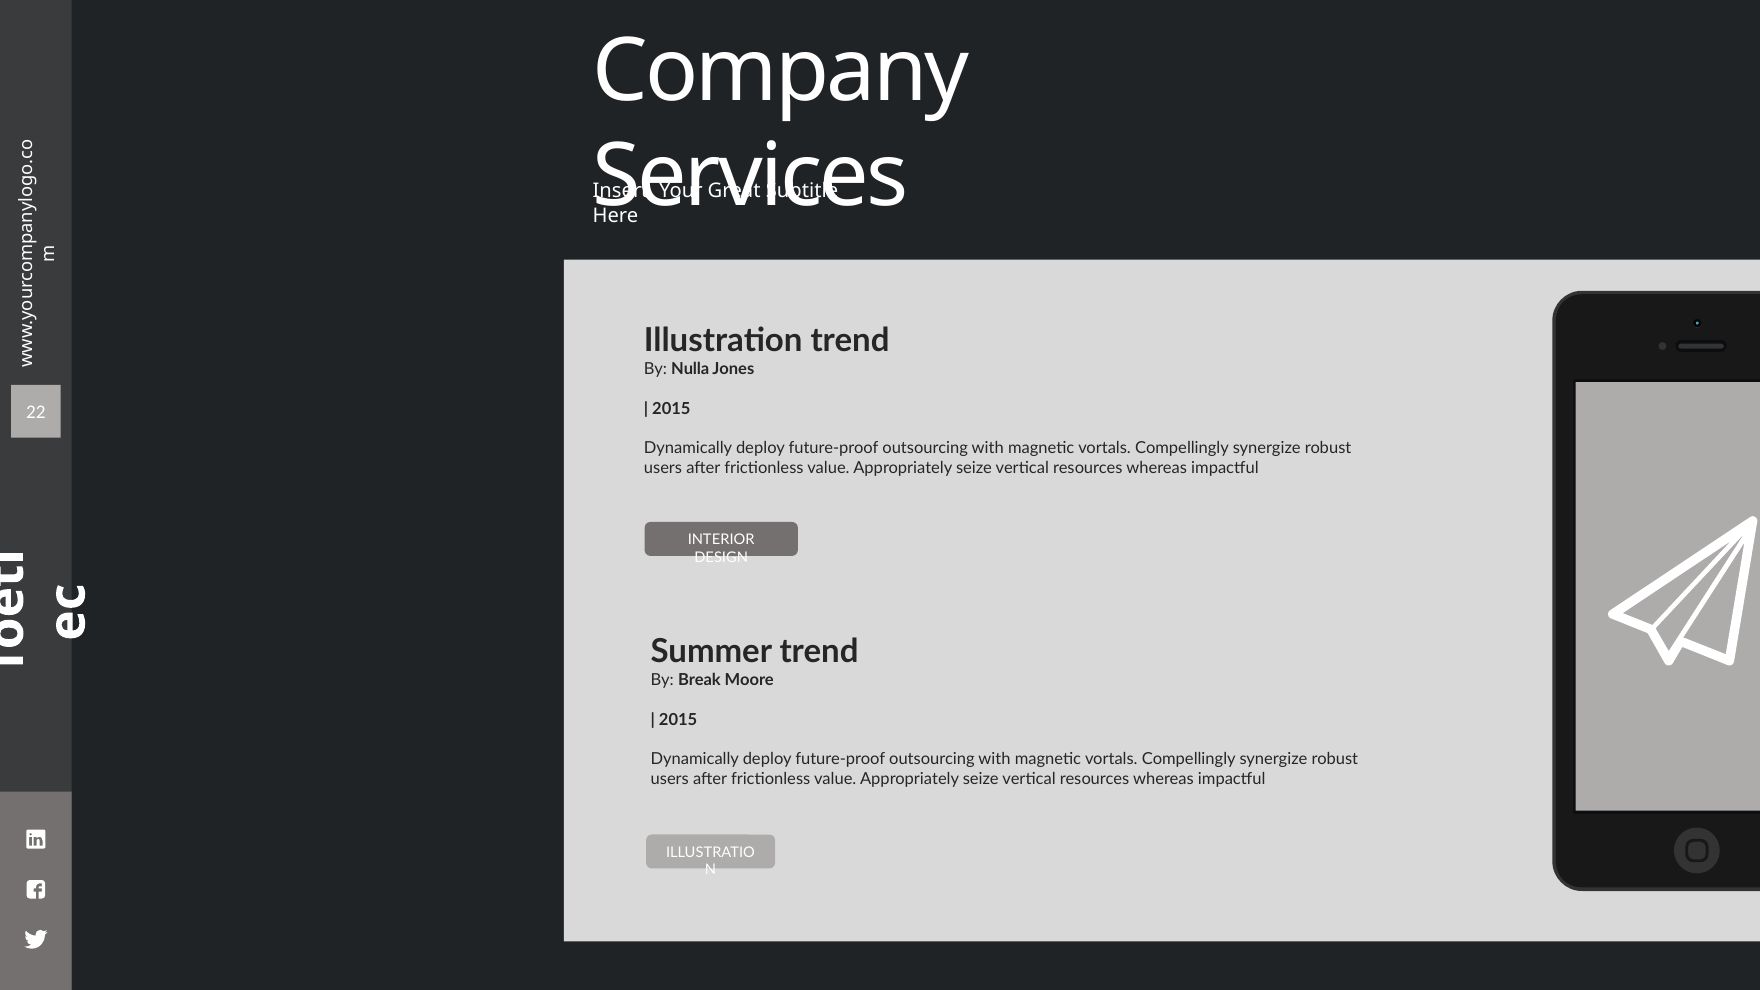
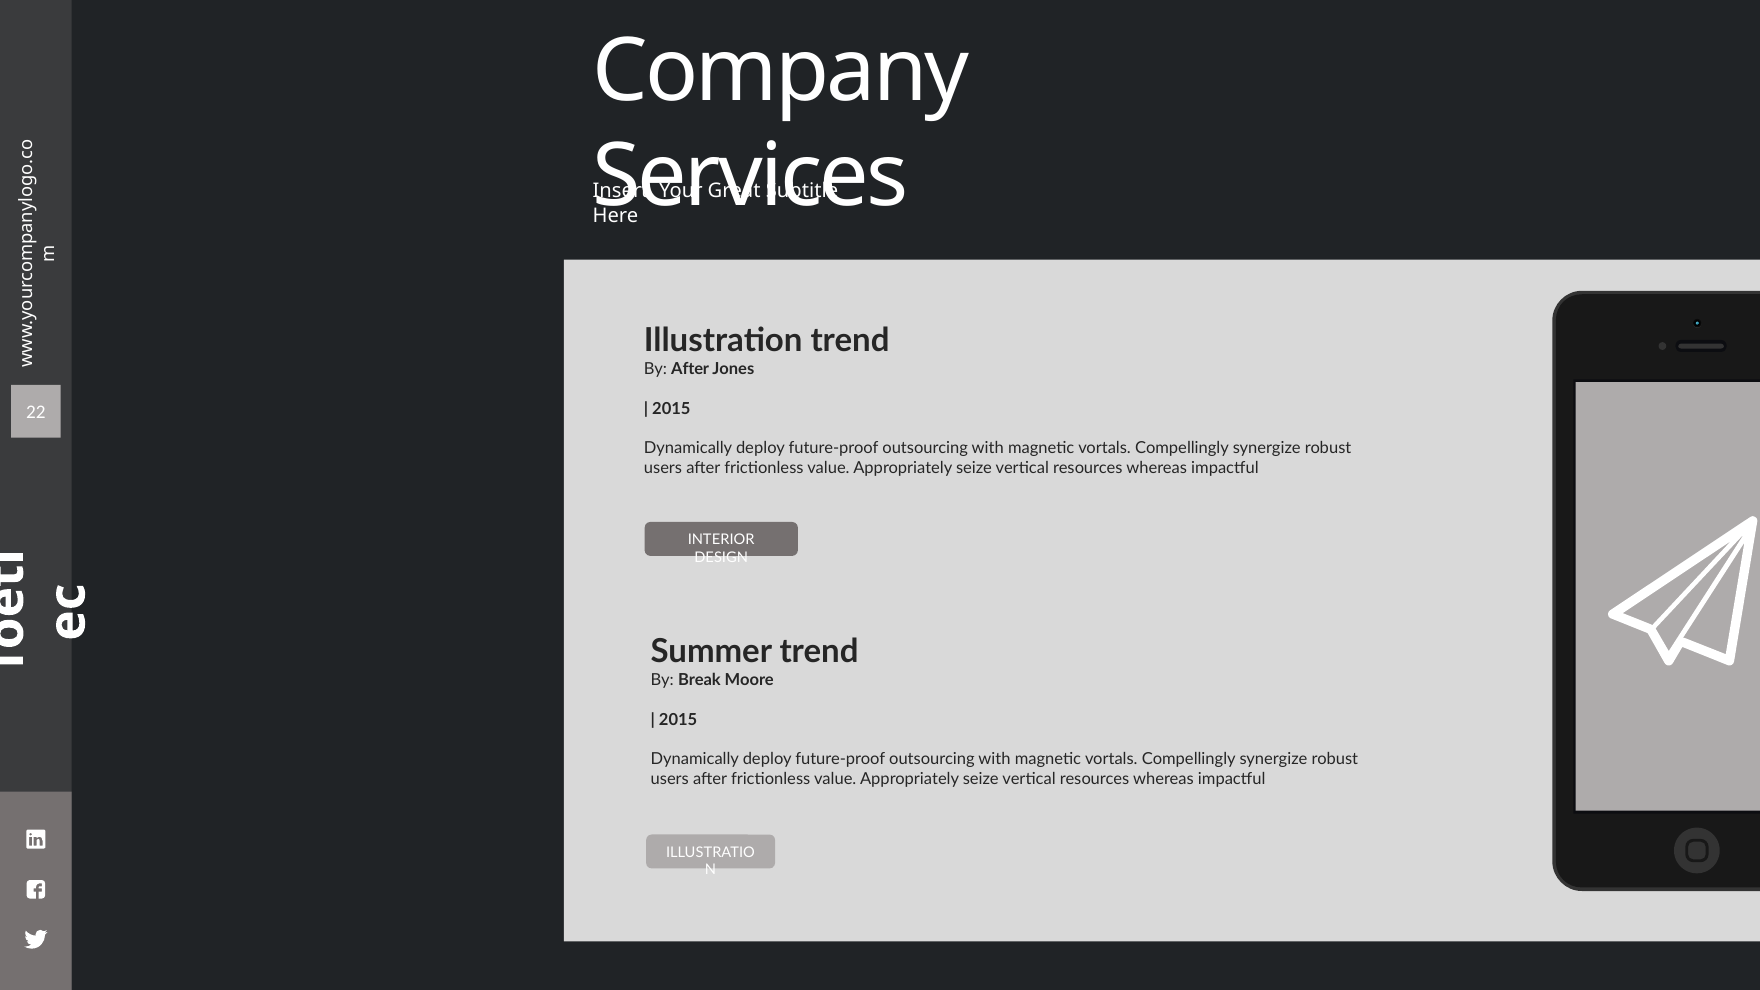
By Nulla: Nulla -> After
